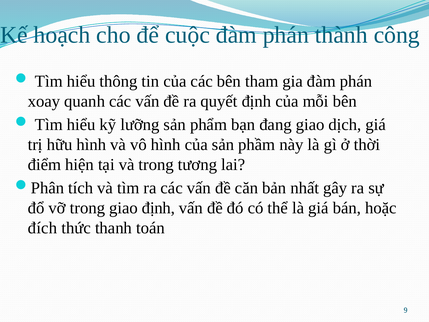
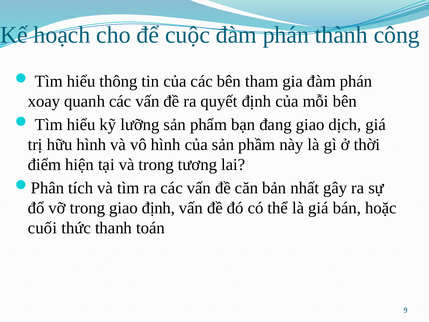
đích: đích -> cuối
